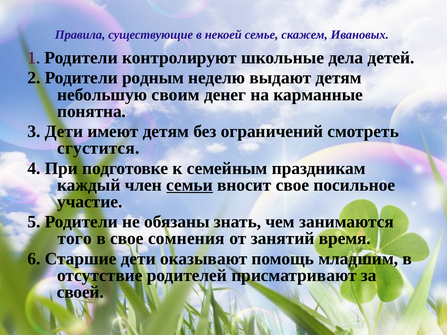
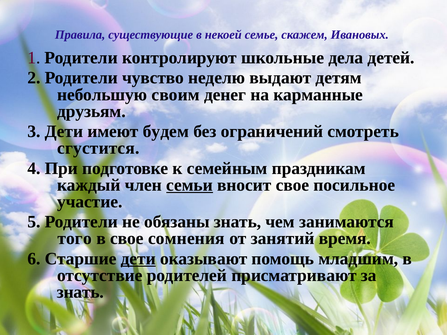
родным: родным -> чувство
понятна: понятна -> друзьям
имеют детям: детям -> будем
дети at (138, 259) underline: none -> present
своей at (80, 292): своей -> знать
